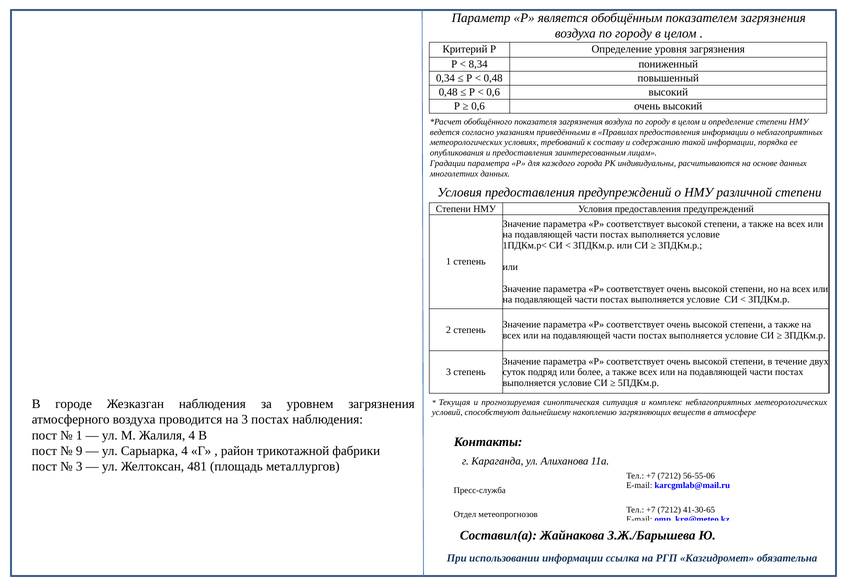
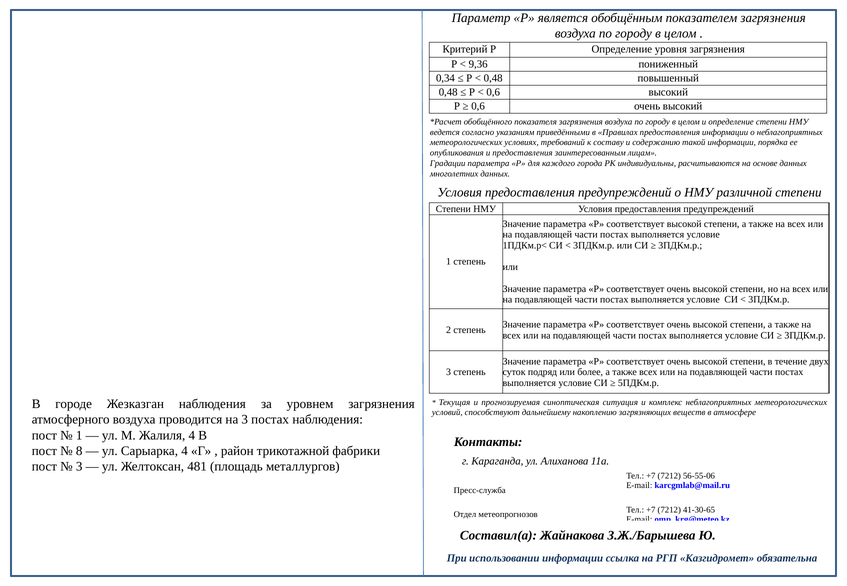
8,34: 8,34 -> 9,36
9: 9 -> 8
